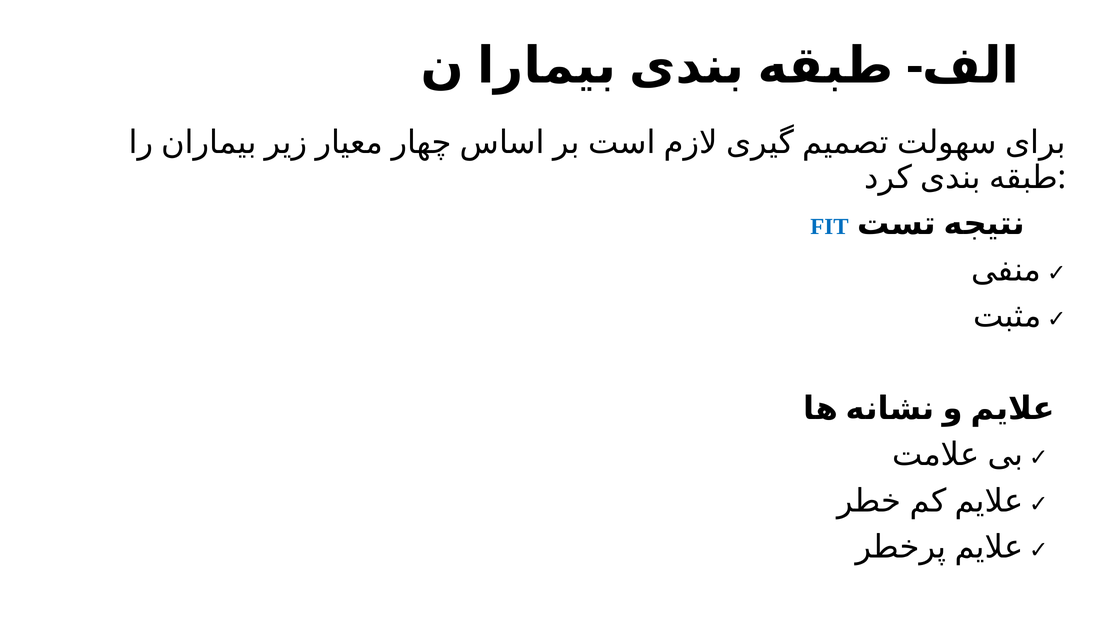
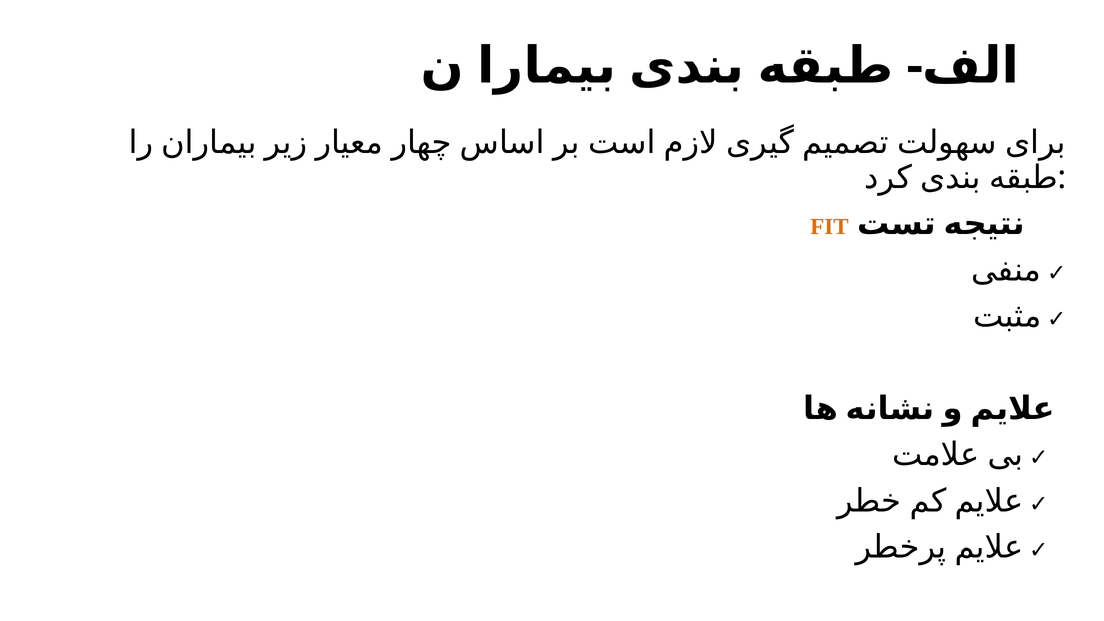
FIT colour: blue -> orange
